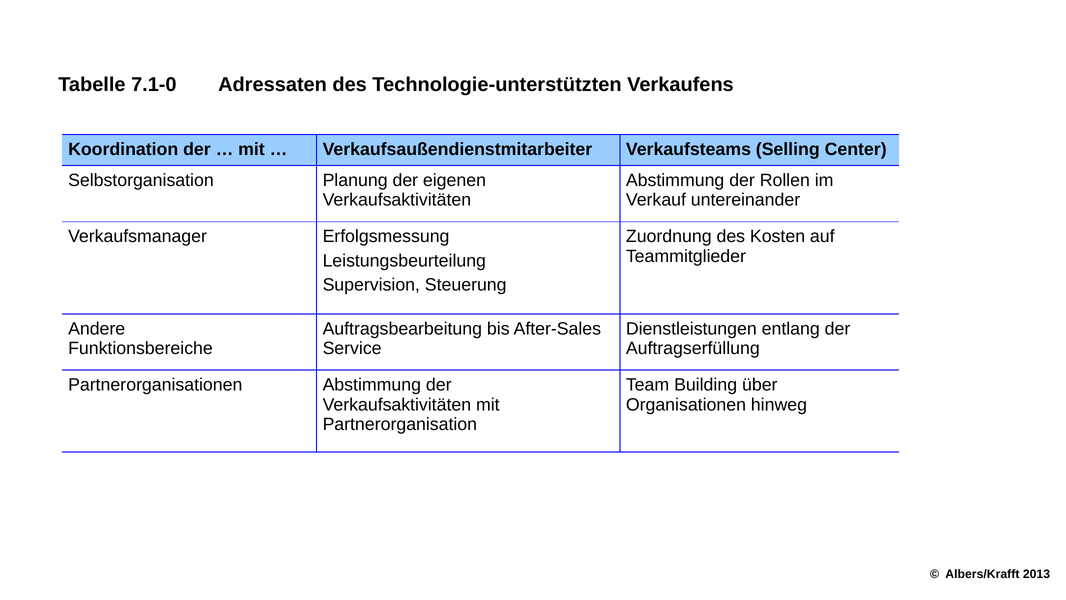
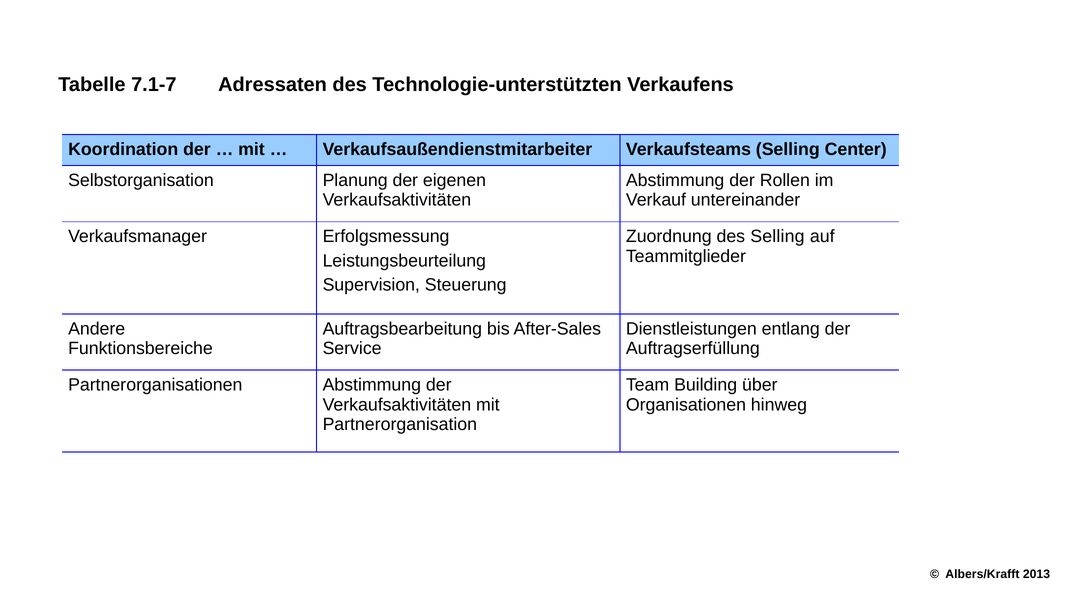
7.1-0: 7.1-0 -> 7.1-7
des Kosten: Kosten -> Selling
